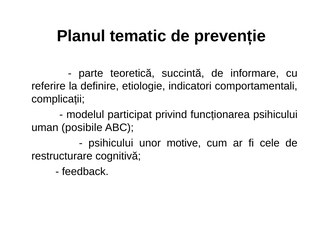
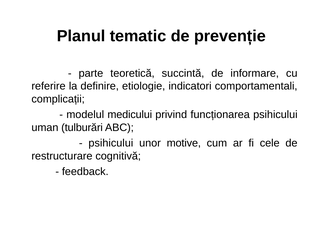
participat: participat -> medicului
posibile: posibile -> tulburări
